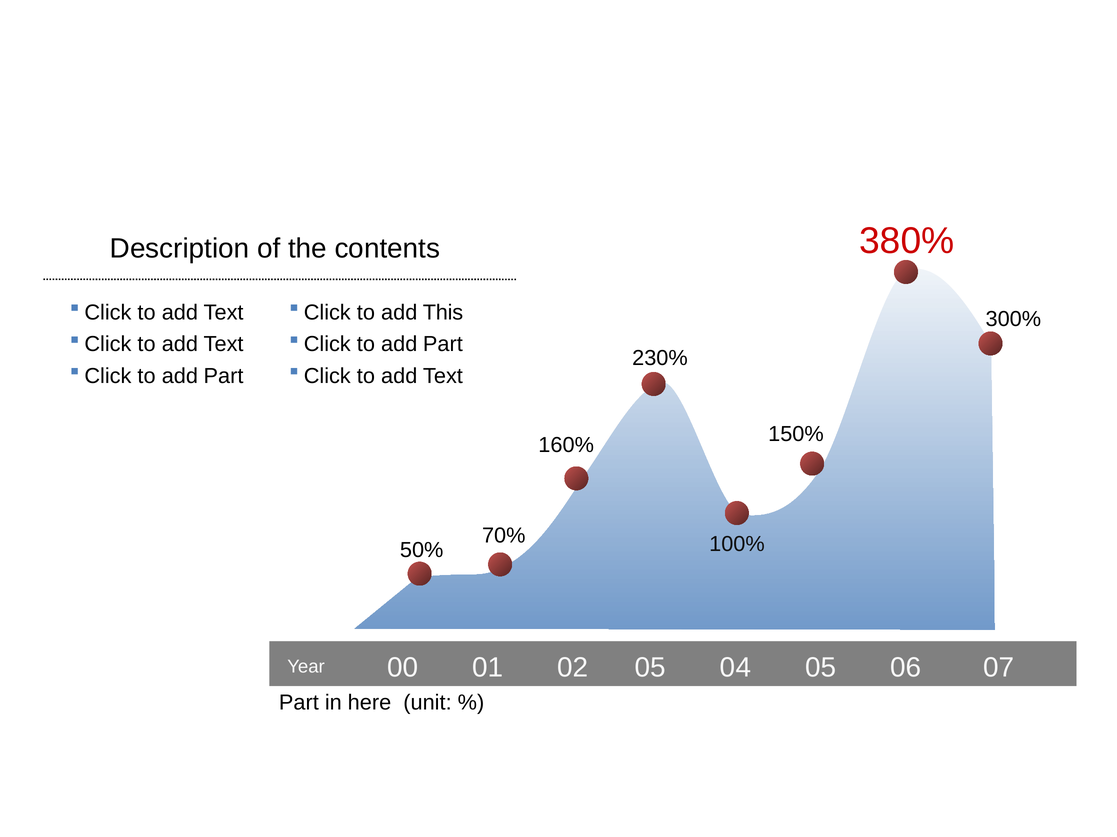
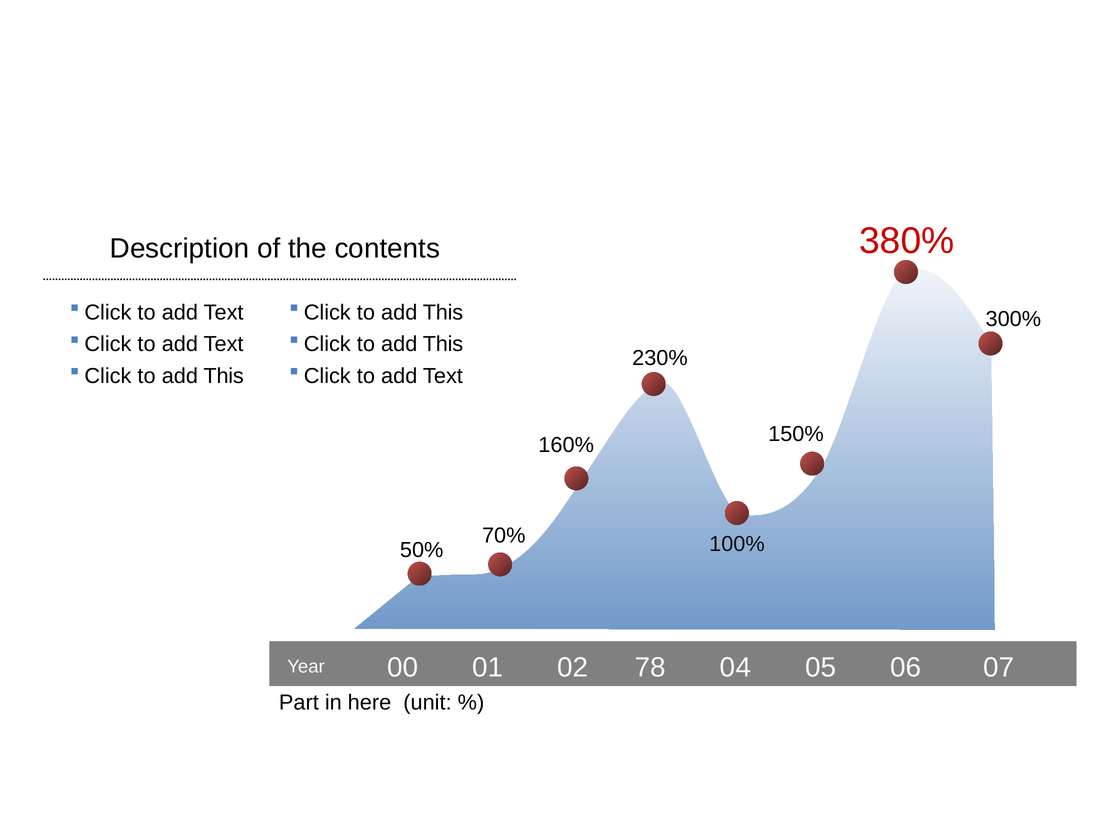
Part at (443, 345): Part -> This
Part at (224, 376): Part -> This
02 05: 05 -> 78
